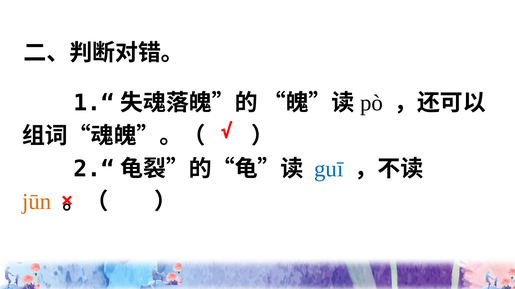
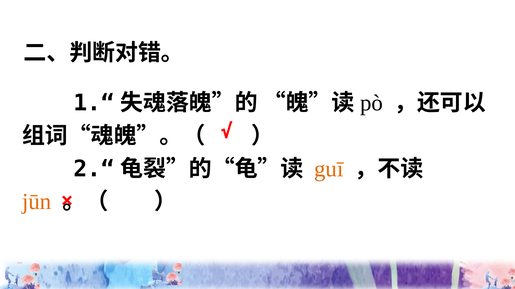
guī colour: blue -> orange
